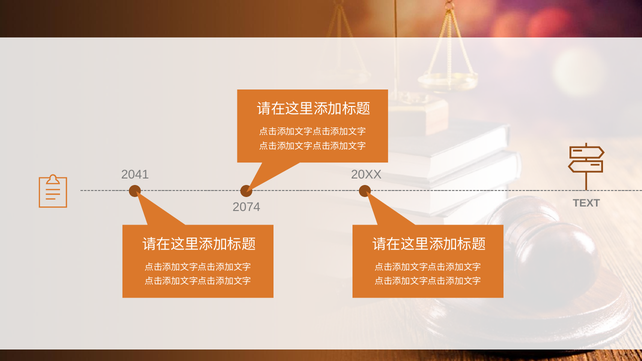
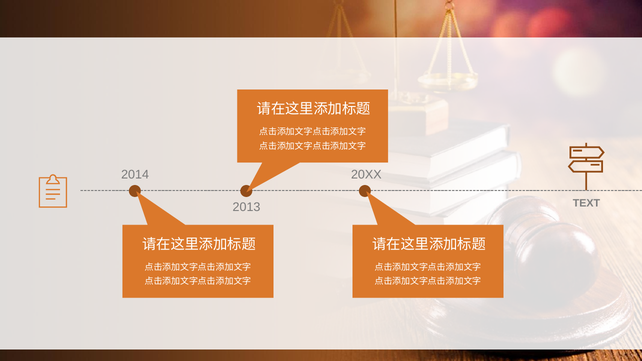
2041: 2041 -> 2014
2074: 2074 -> 2013
